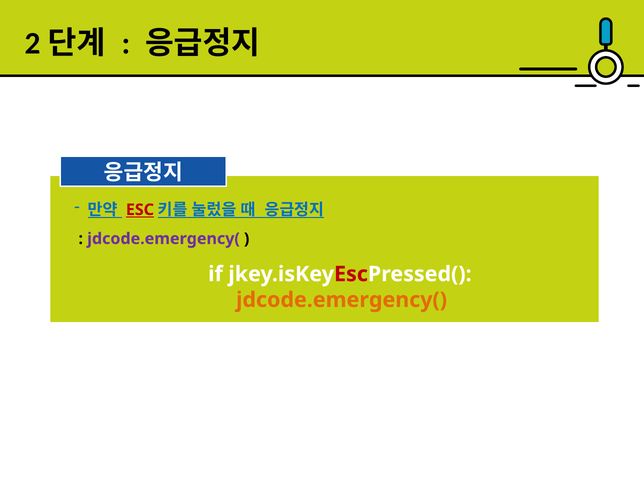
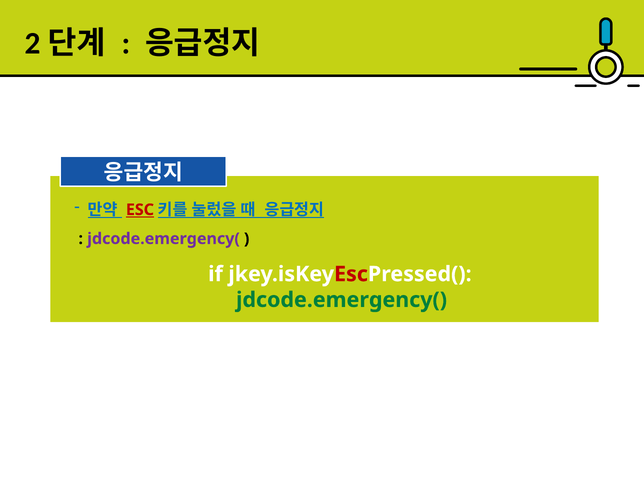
jdcode.emergency( at (342, 300) colour: orange -> green
